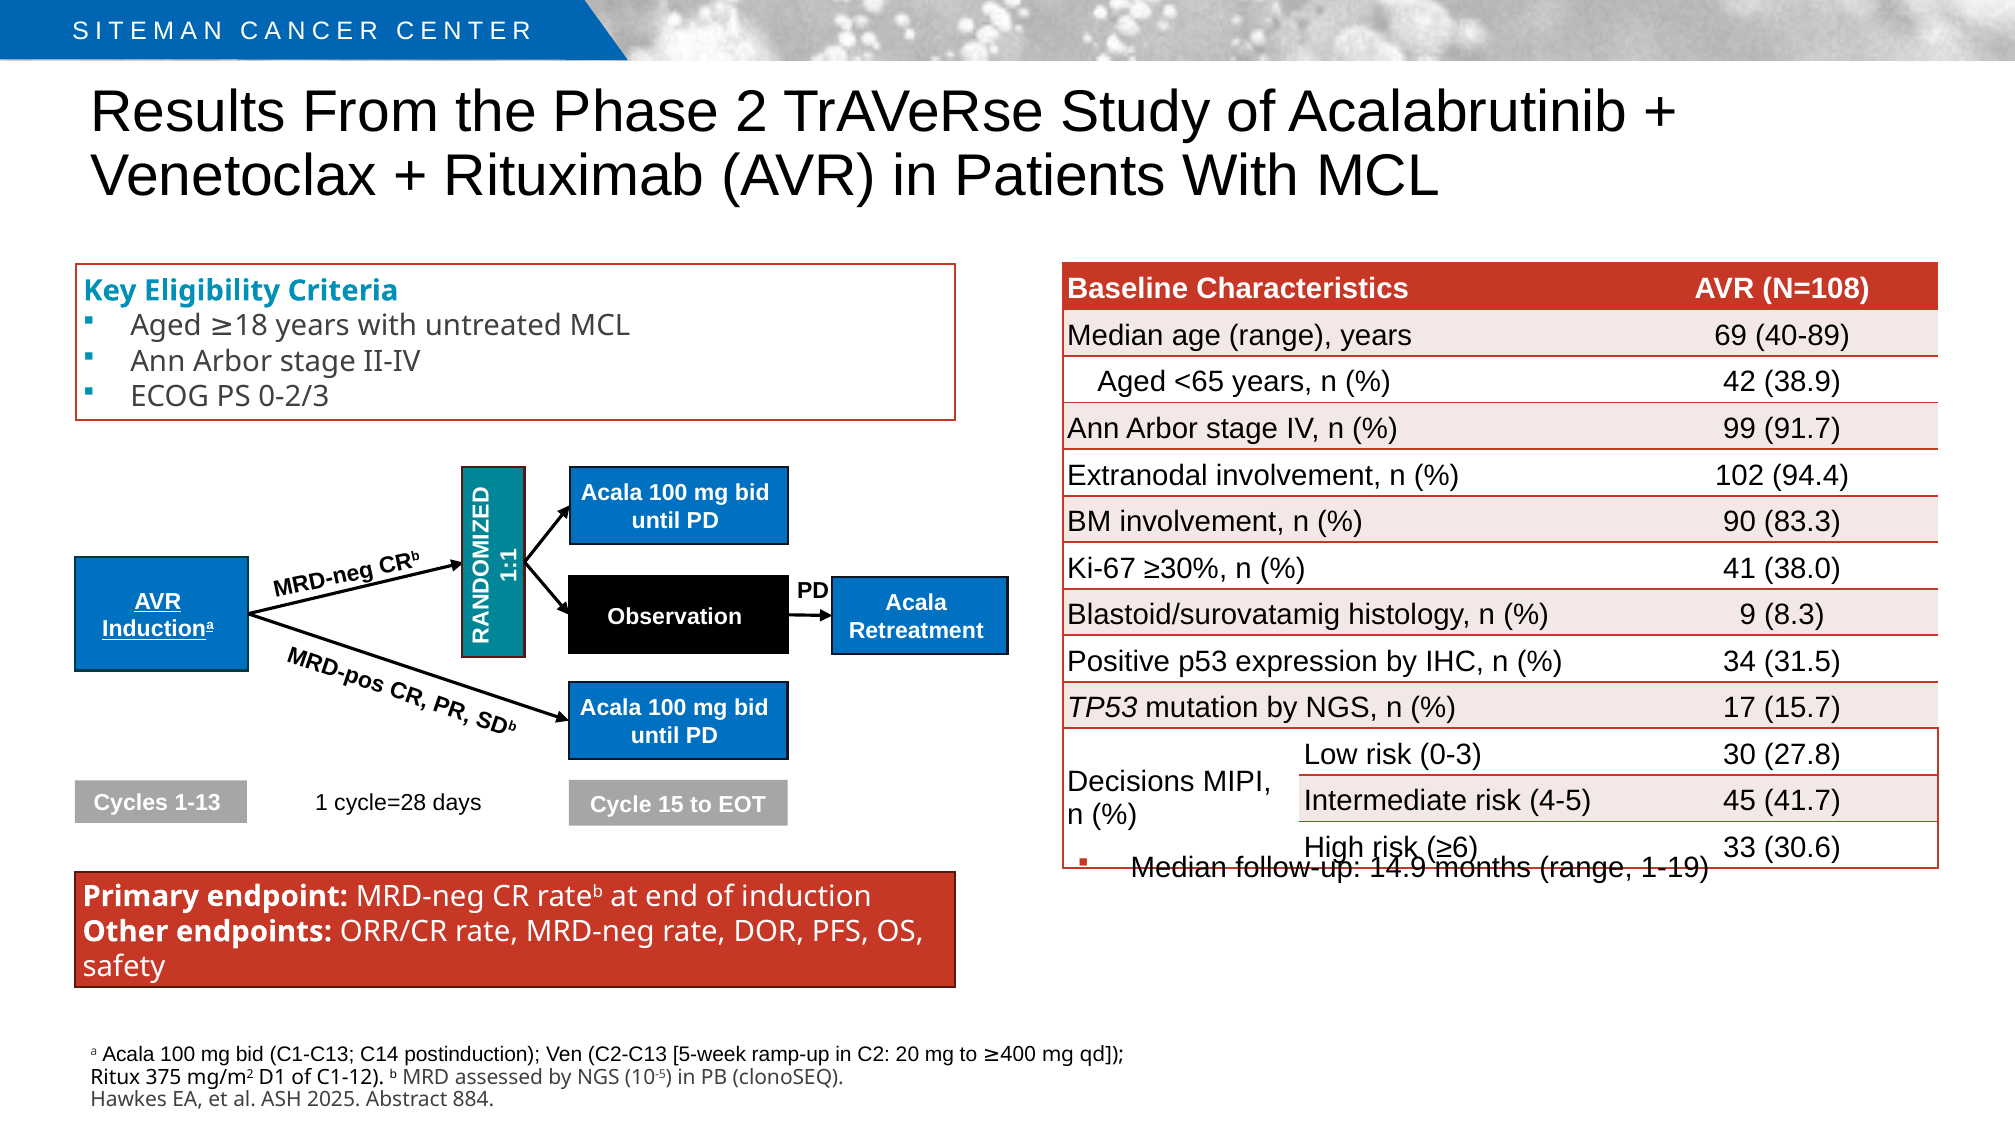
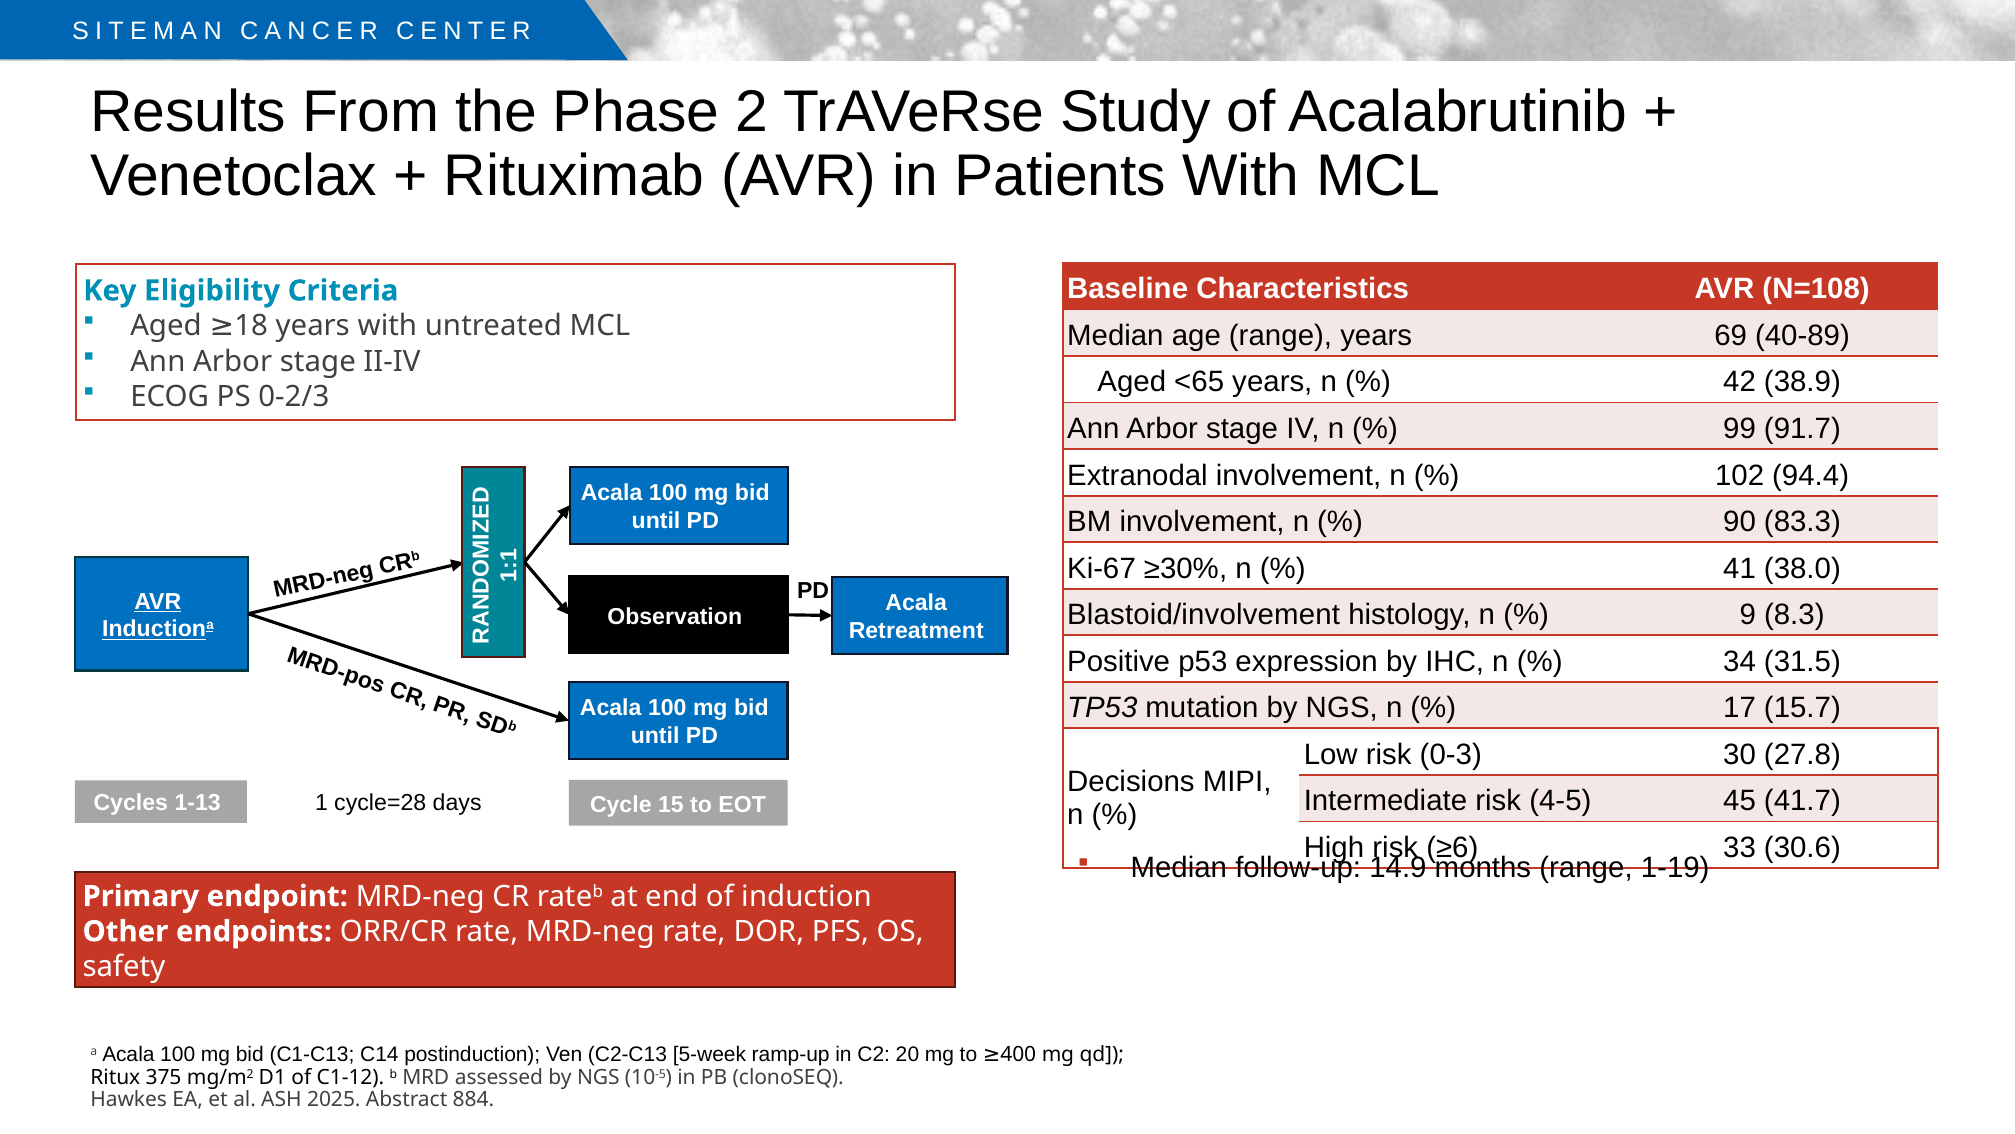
Blastoid/surovatamig: Blastoid/surovatamig -> Blastoid/involvement
